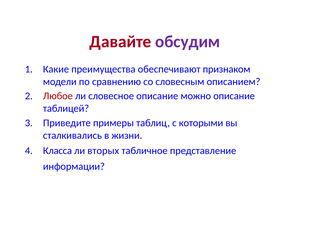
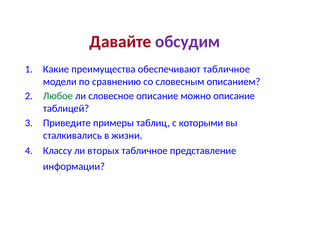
обеспечивают признаком: признаком -> табличное
Любое colour: red -> green
Класса: Класса -> Классу
